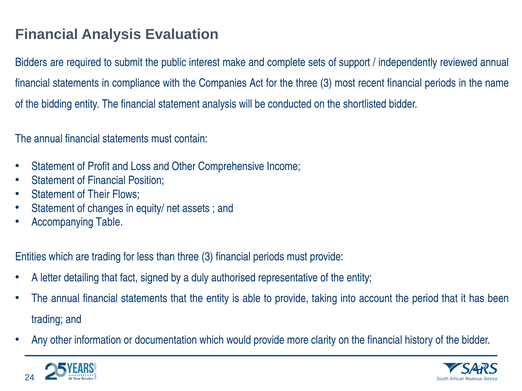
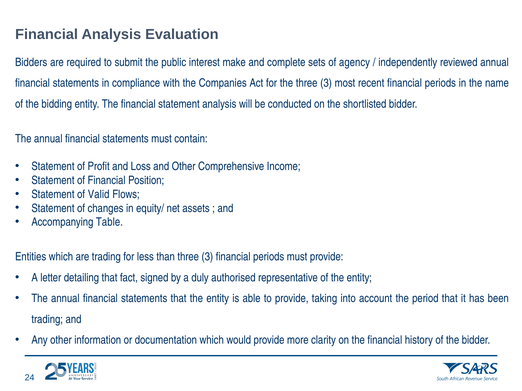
support: support -> agency
Their: Their -> Valid
